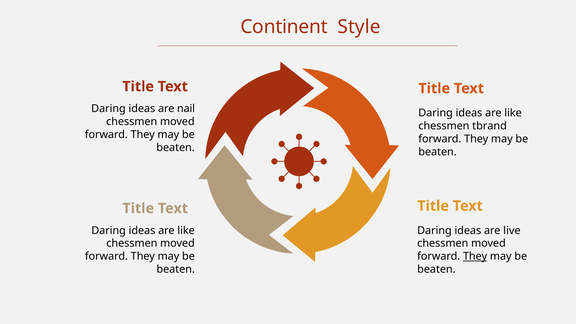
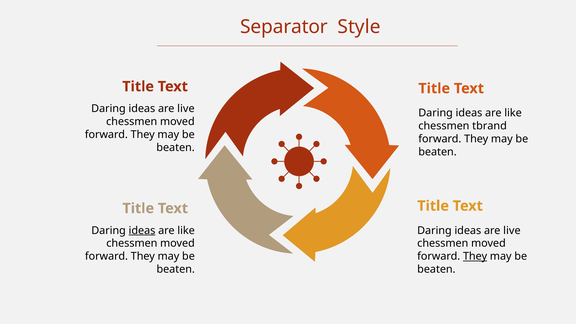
Continent: Continent -> Separator
nail at (186, 109): nail -> live
ideas at (142, 230) underline: none -> present
